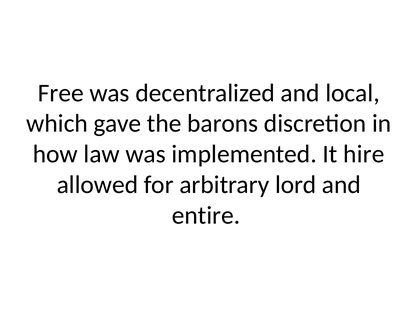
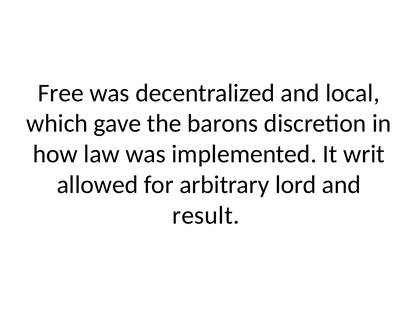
hire: hire -> writ
entire: entire -> result
